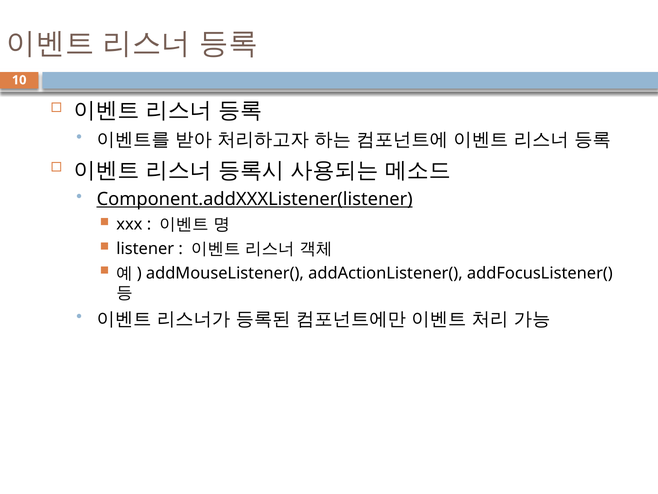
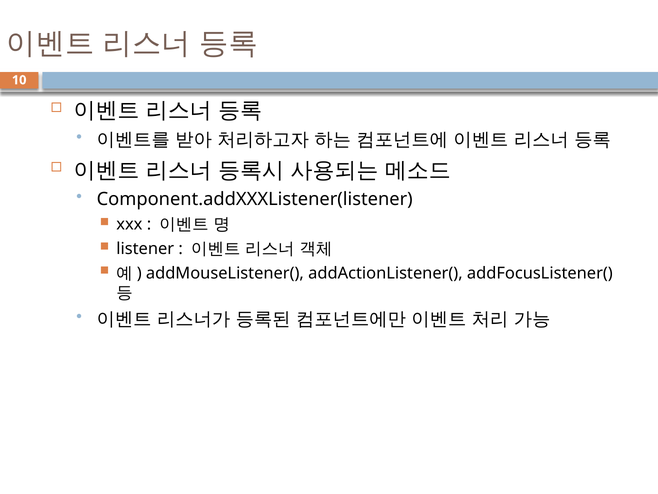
Component.addXXXListener(listener underline: present -> none
